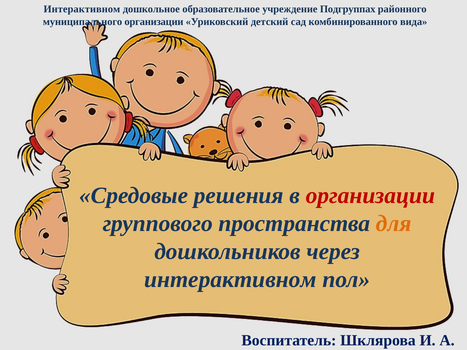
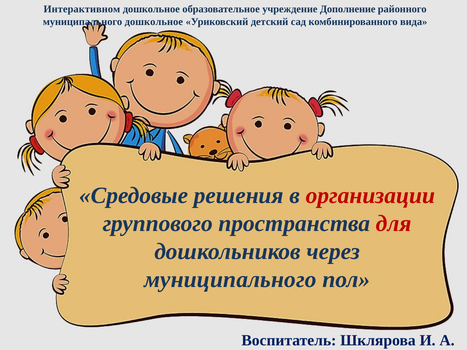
Подгруппах: Подгруппах -> Дополнение
муниципального организации: организации -> дошкольное
для colour: orange -> red
интерактивном at (230, 280): интерактивном -> муниципального
